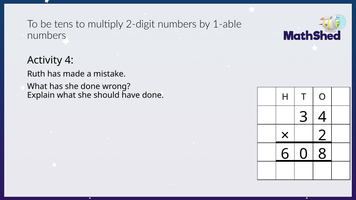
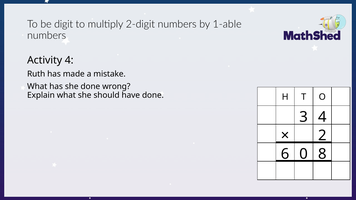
tens: tens -> digit
